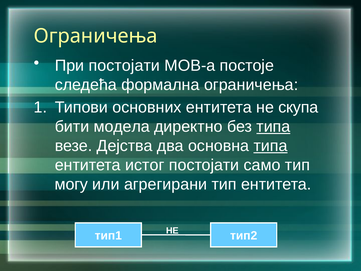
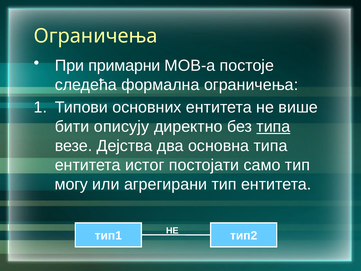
При постојати: постојати -> примарни
скупа: скупа -> више
модела: модела -> описују
типа at (271, 146) underline: present -> none
